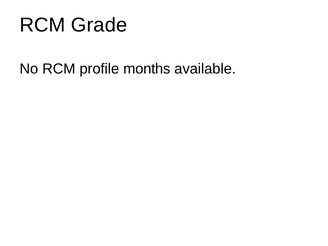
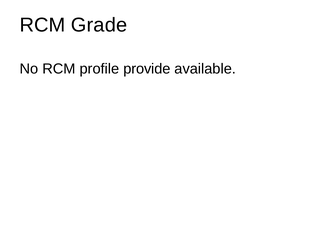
months: months -> provide
